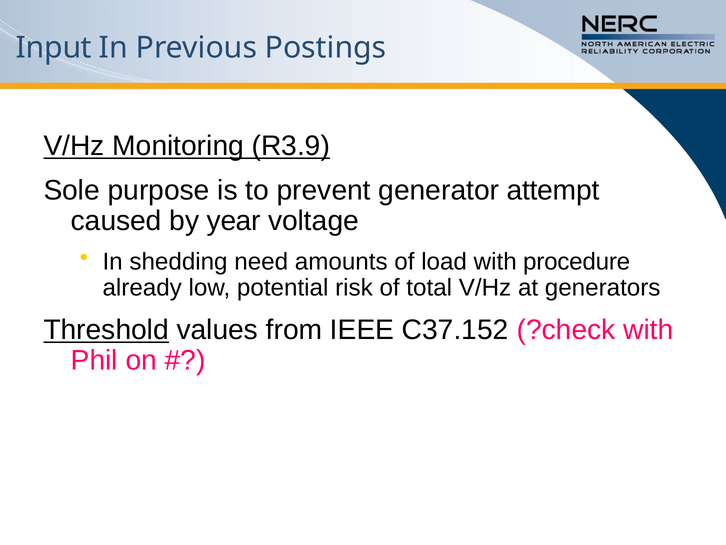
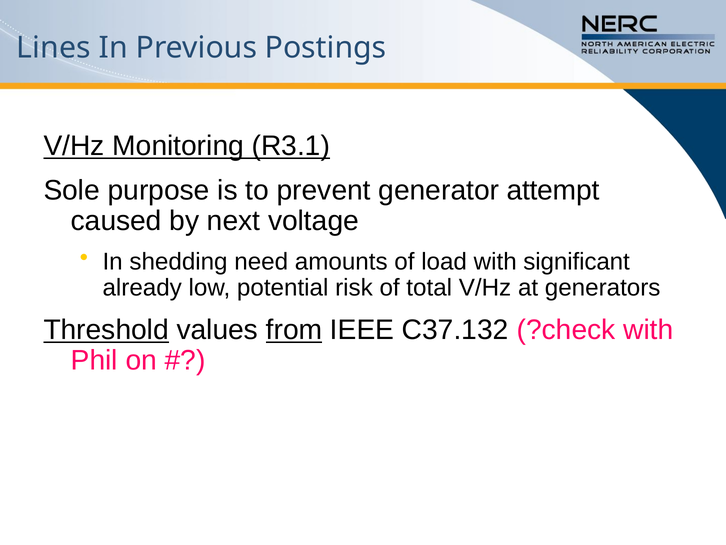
Input: Input -> Lines
R3.9: R3.9 -> R3.1
year: year -> next
procedure: procedure -> significant
from underline: none -> present
C37.152: C37.152 -> C37.132
